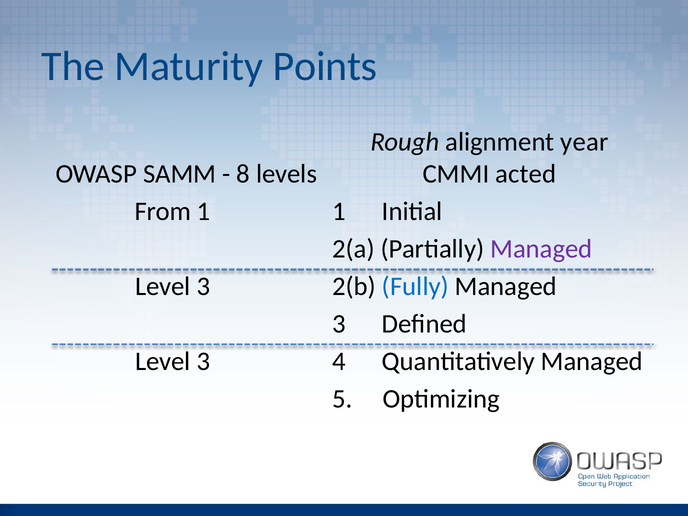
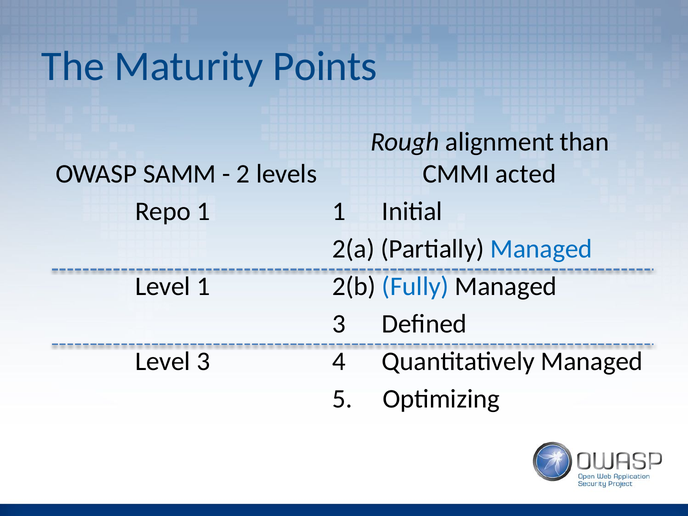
year: year -> than
8: 8 -> 2
From: From -> Repo
Managed at (541, 249) colour: purple -> blue
3 at (203, 286): 3 -> 1
